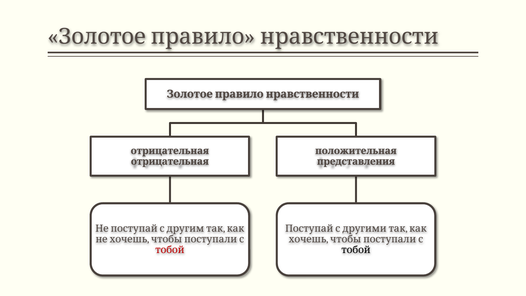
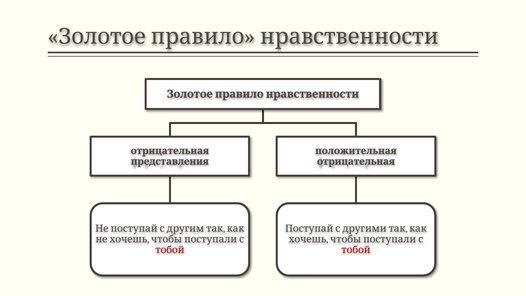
отрицательная at (170, 161): отрицательная -> представления
представления at (356, 161): представления -> отрицательная
тобой at (356, 250) colour: black -> red
